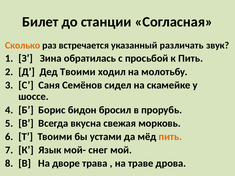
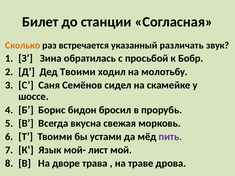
к Пить: Пить -> Бобр
пить at (170, 137) colour: orange -> purple
снег: снег -> лист
